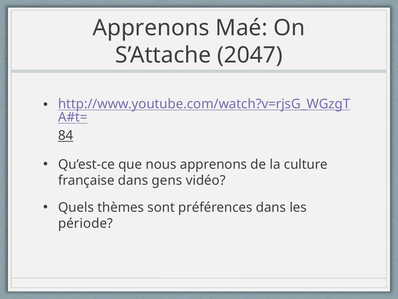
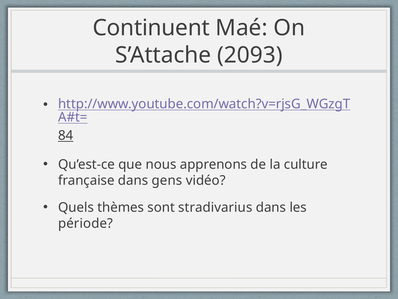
Apprenons at (151, 28): Apprenons -> Continuent
2047: 2047 -> 2093
préférences: préférences -> stradivarius
